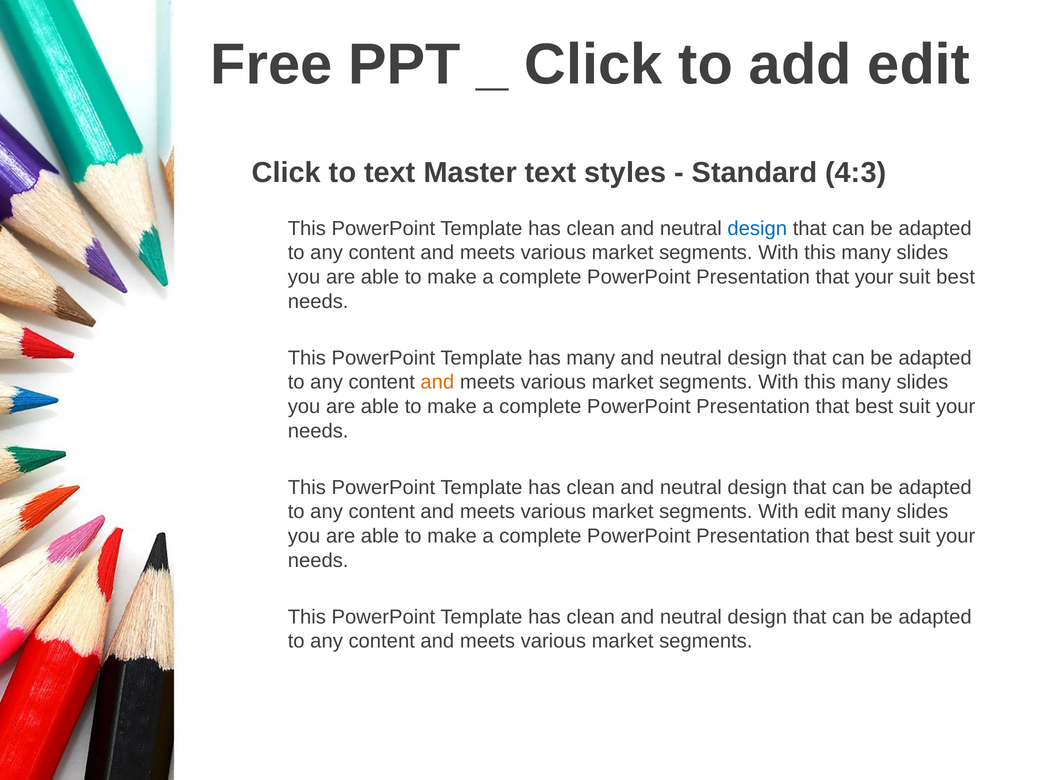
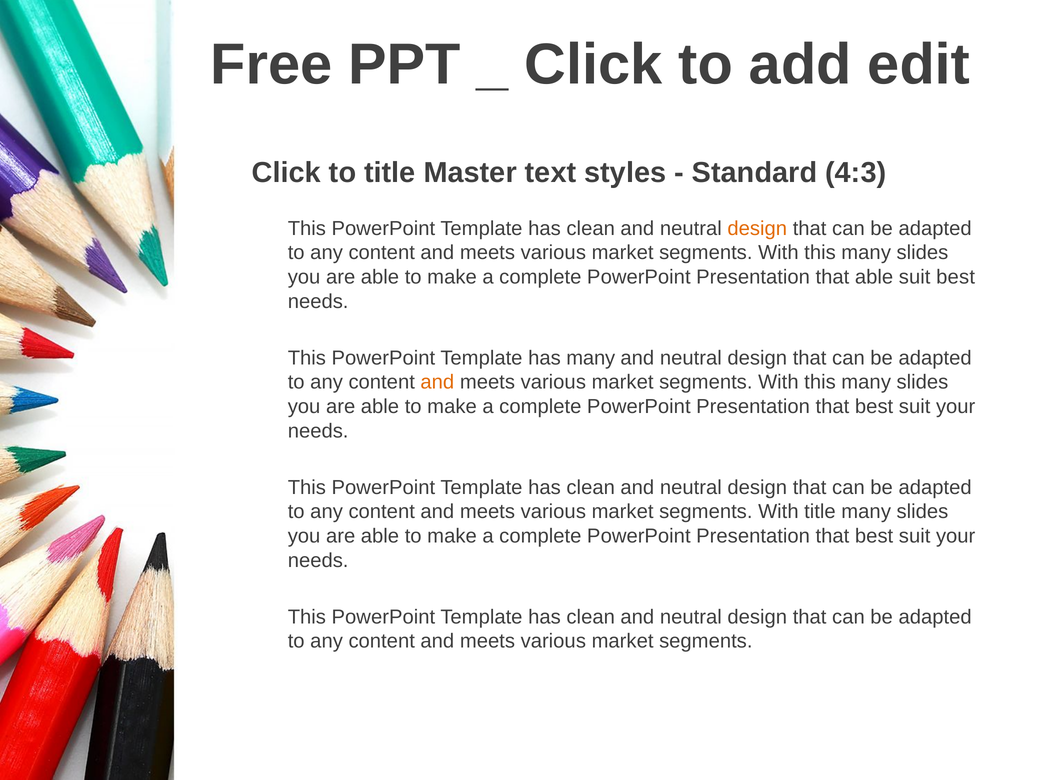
to text: text -> title
design at (757, 229) colour: blue -> orange
that your: your -> able
With edit: edit -> title
